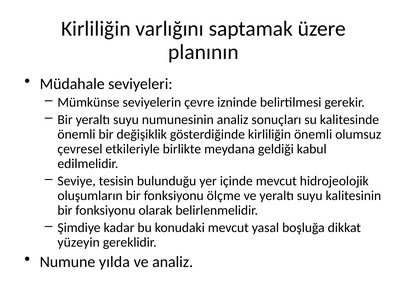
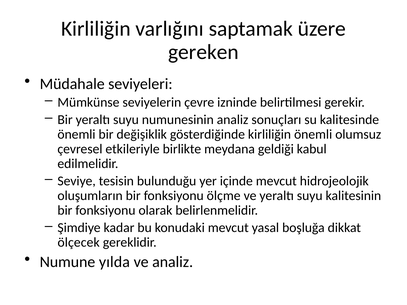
planının: planının -> gereken
yüzeyin: yüzeyin -> ölçecek
